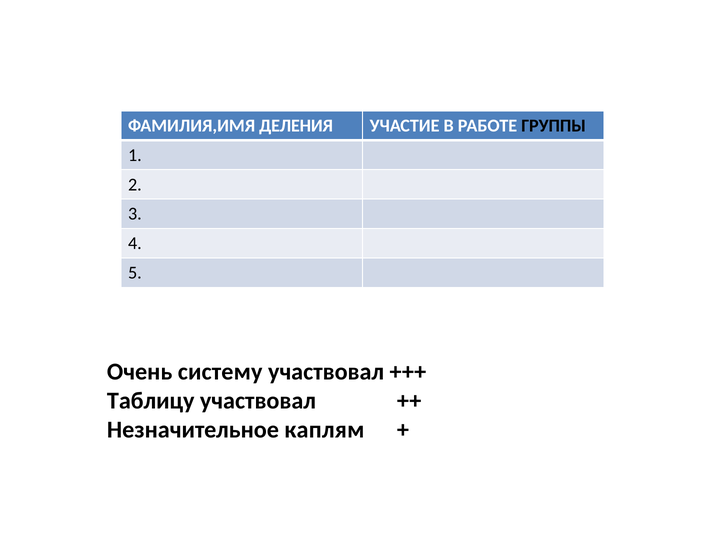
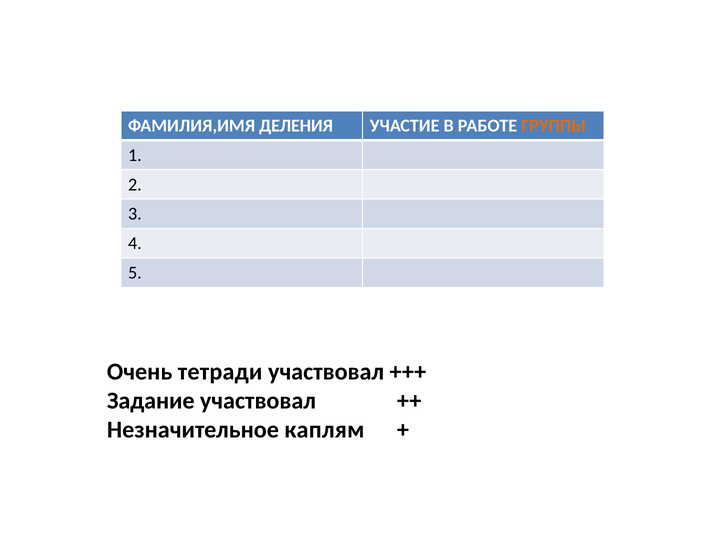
ГРУППЫ colour: black -> orange
систему: систему -> тетради
Таблицу: Таблицу -> Задание
